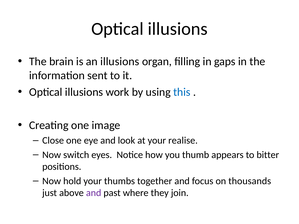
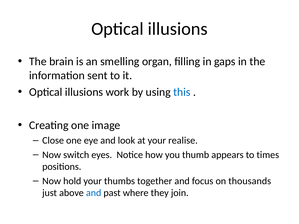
an illusions: illusions -> smelling
bitter: bitter -> times
and at (94, 193) colour: purple -> blue
